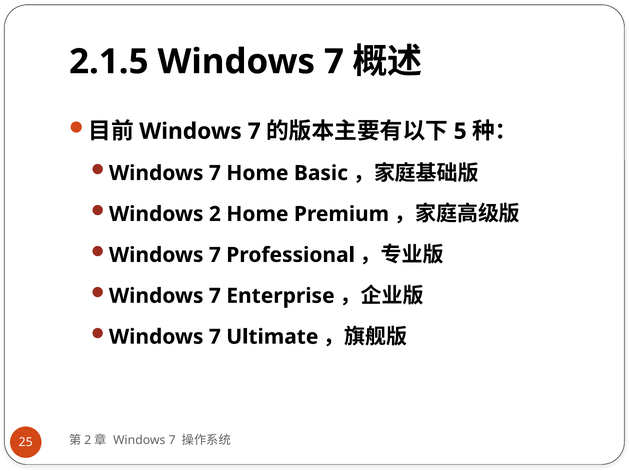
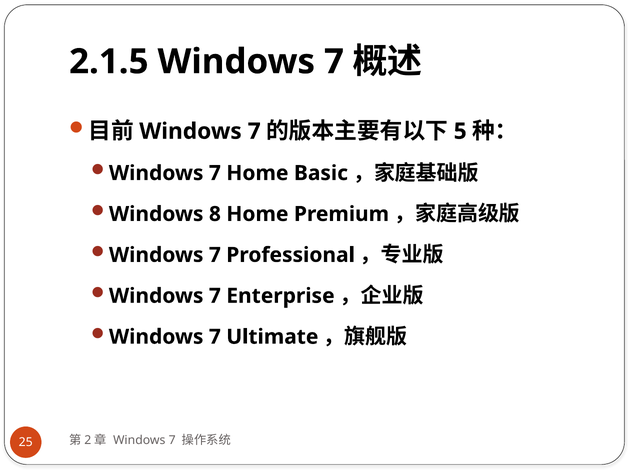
2: 2 -> 8
